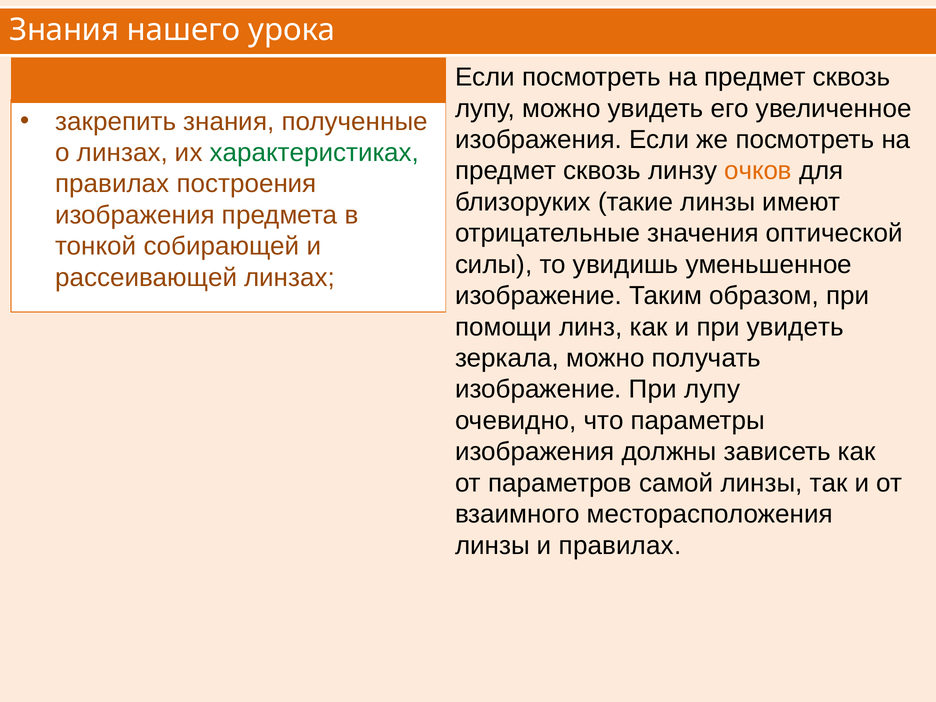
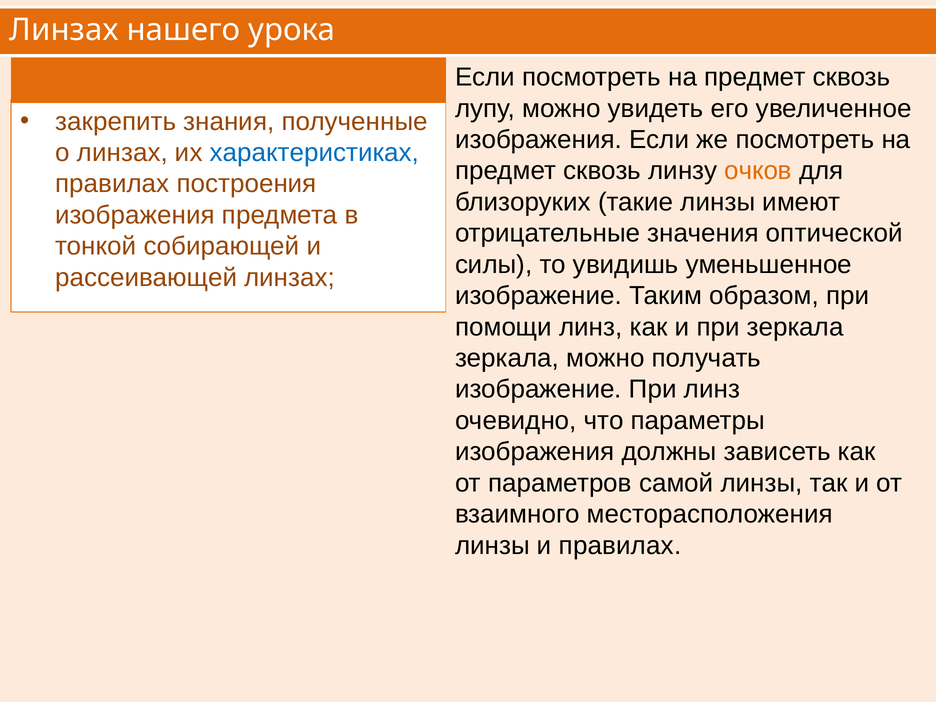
Знания at (64, 30): Знания -> Линзах
характеристиках colour: green -> blue
при увидеть: увидеть -> зеркала
При лупу: лупу -> линз
